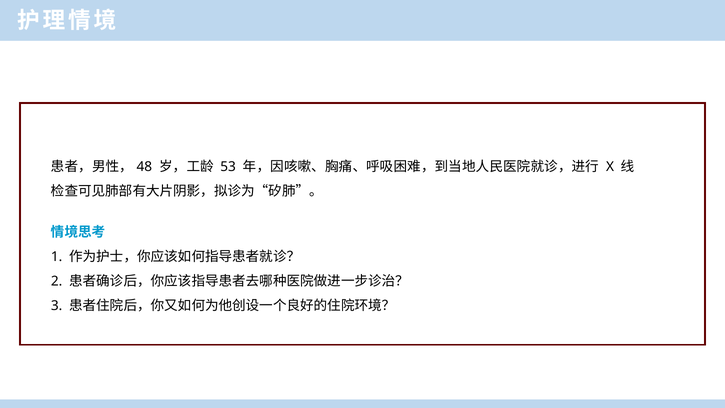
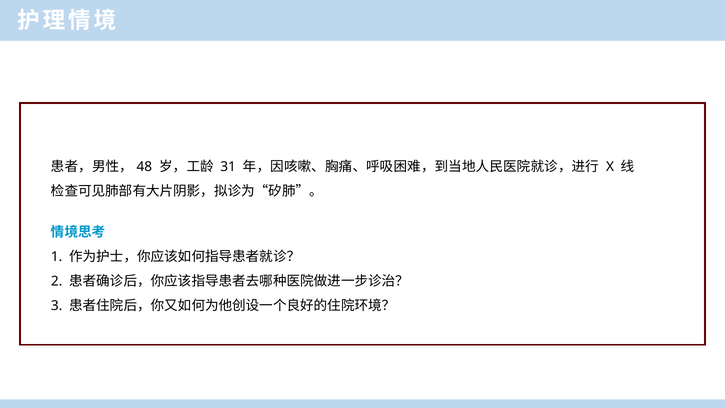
53: 53 -> 31
